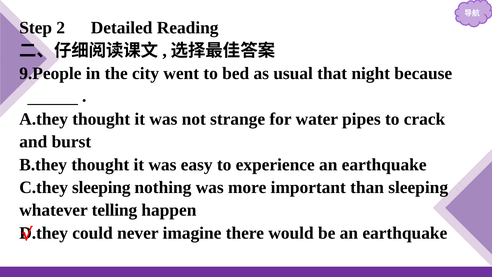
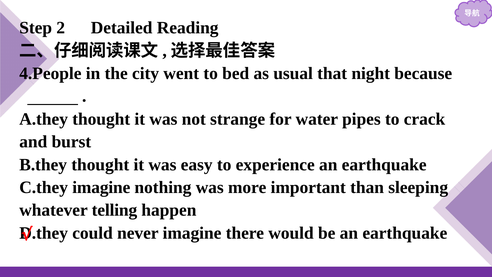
9.People: 9.People -> 4.People
C.they sleeping: sleeping -> imagine
